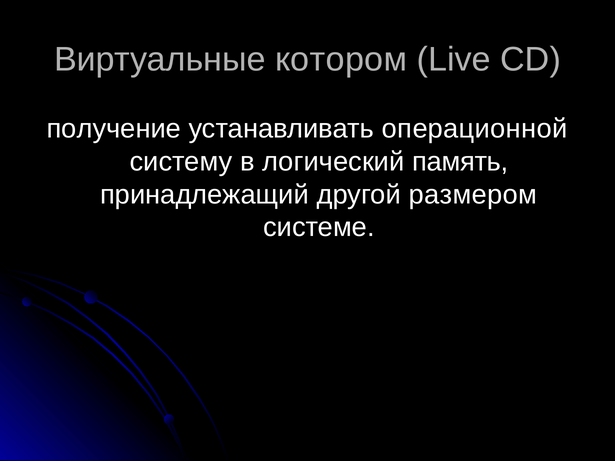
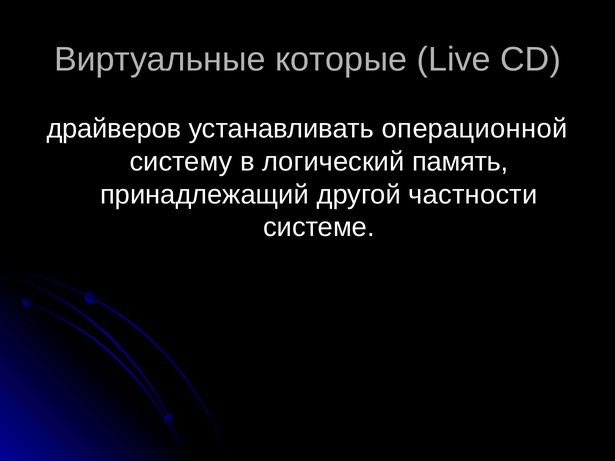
котором: котором -> которые
получение: получение -> драйверов
размером: размером -> частности
